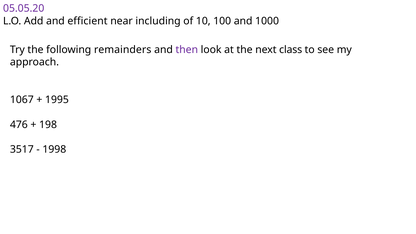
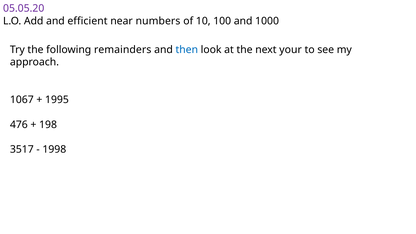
including: including -> numbers
then colour: purple -> blue
class: class -> your
